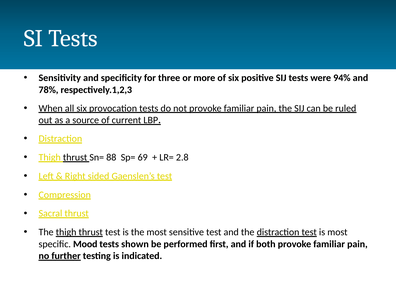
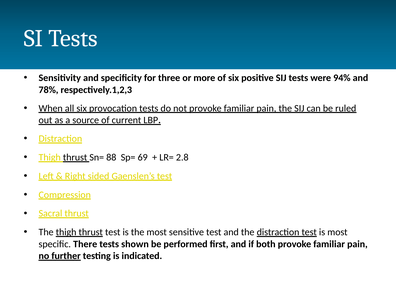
Mood: Mood -> There
